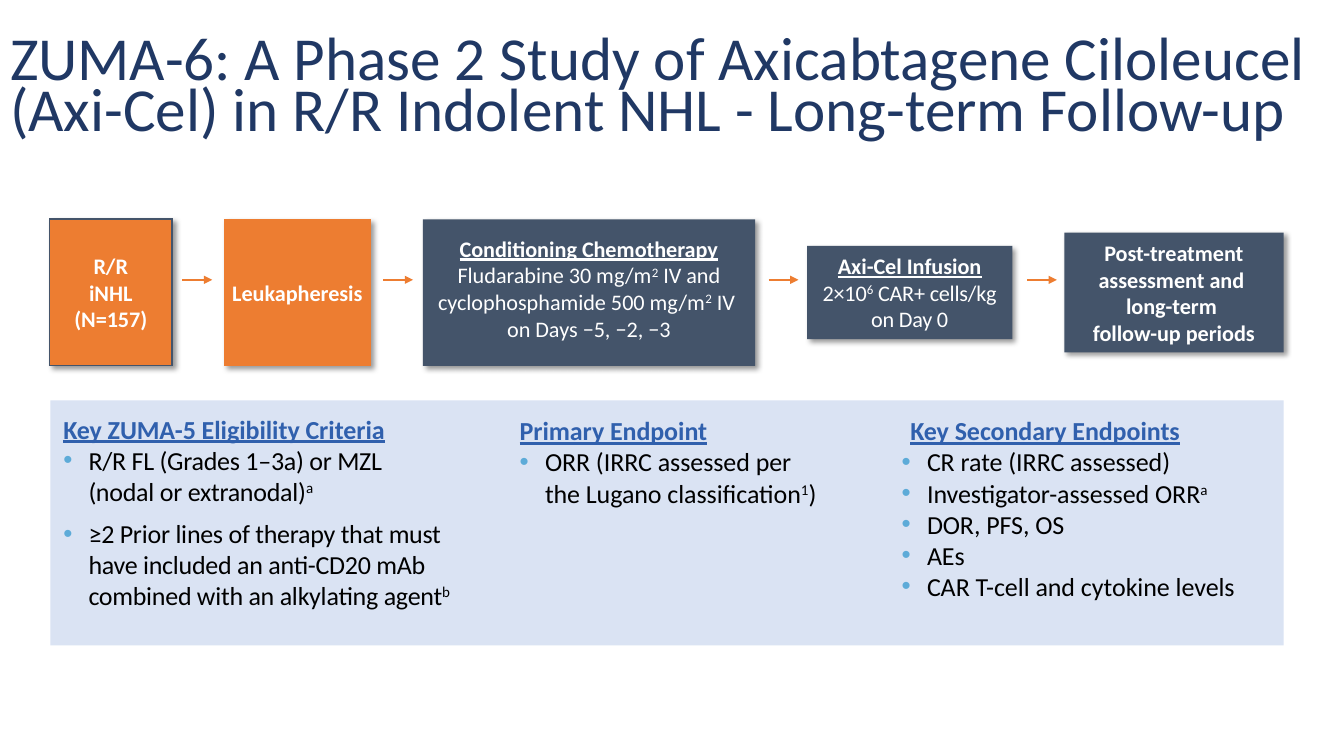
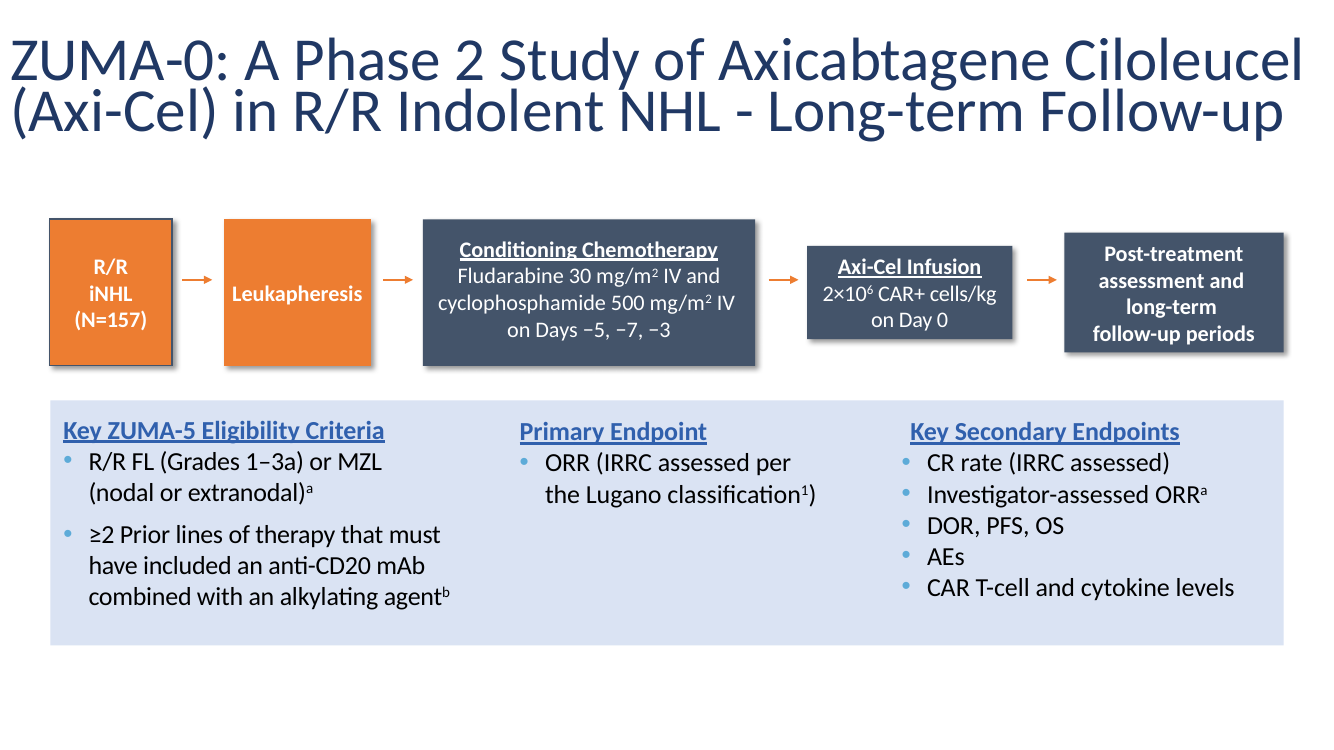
ZUMA-6: ZUMA-6 -> ZUMA-0
−2: −2 -> −7
